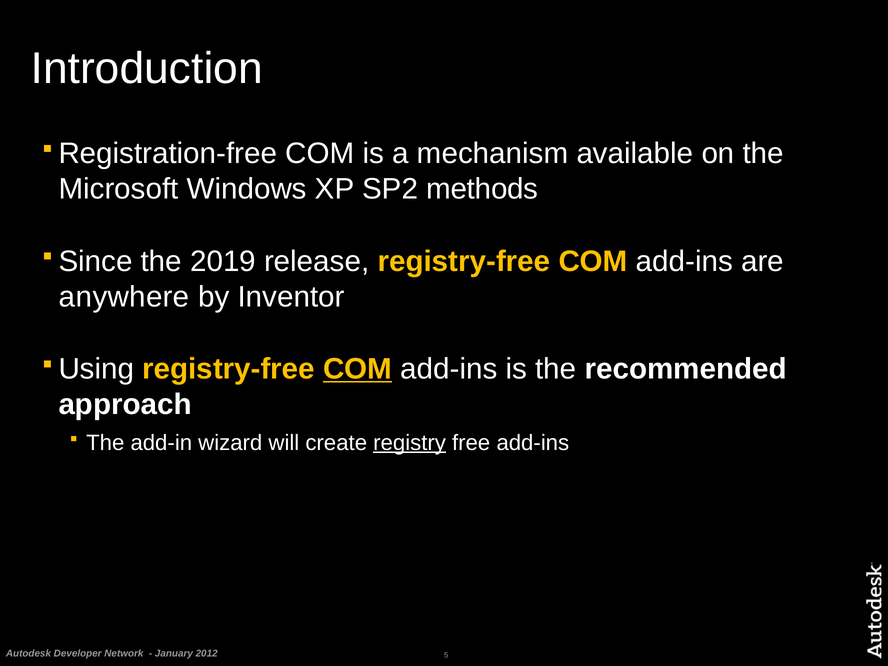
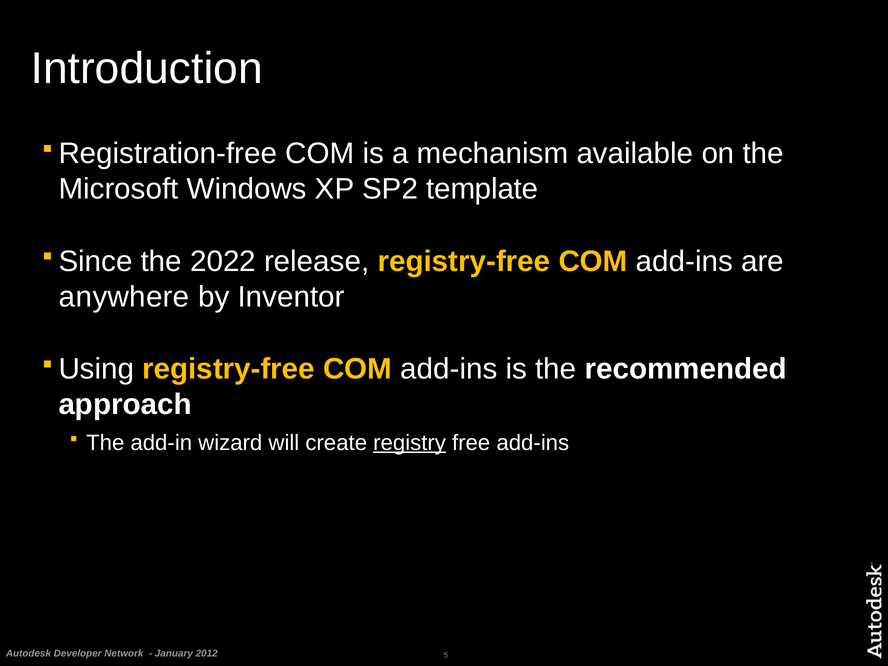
methods: methods -> template
2019: 2019 -> 2022
COM at (358, 369) underline: present -> none
